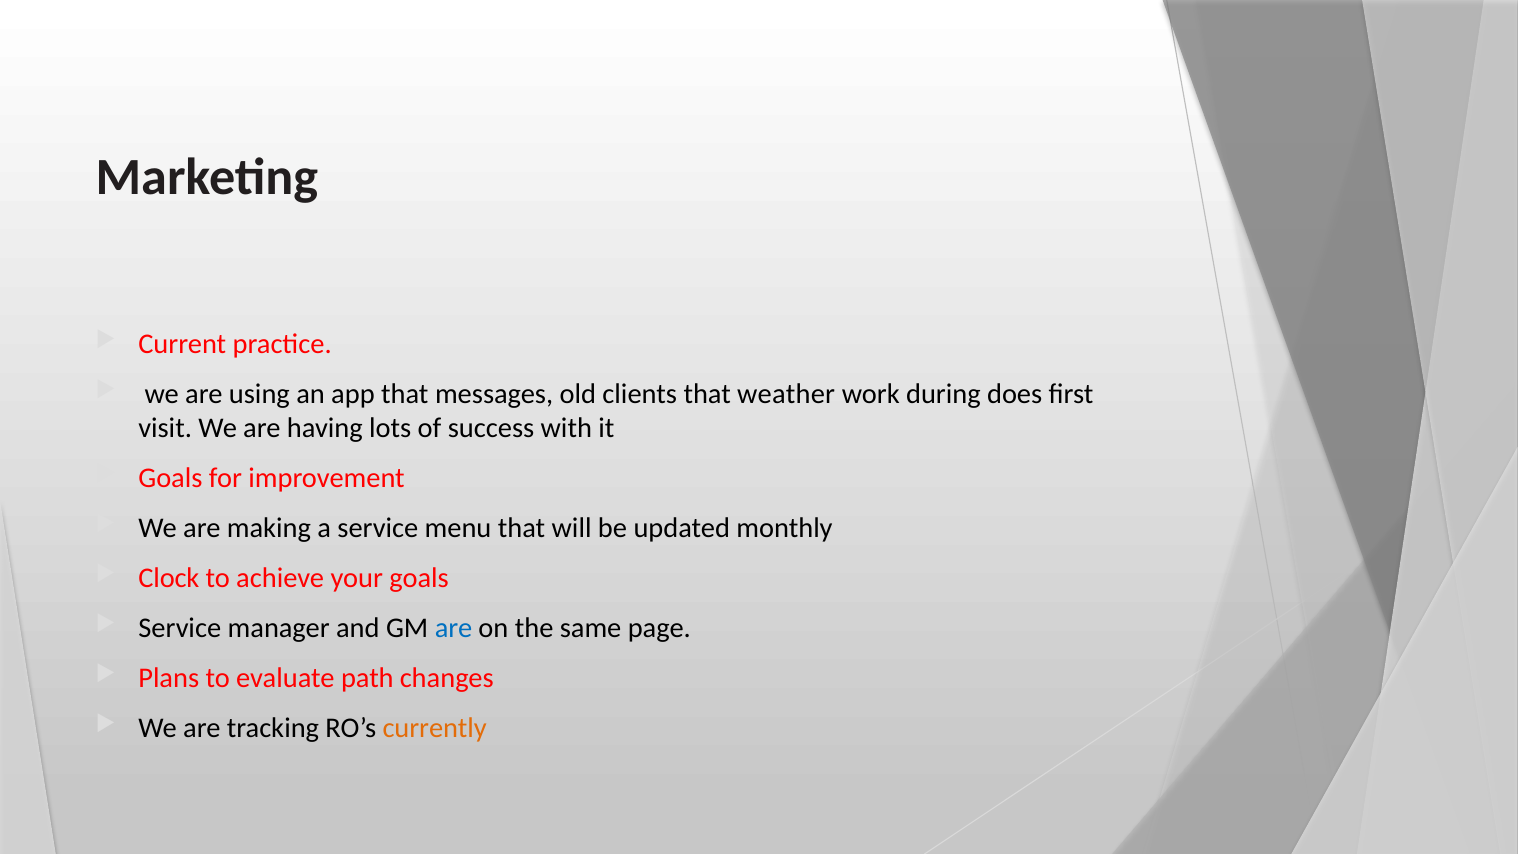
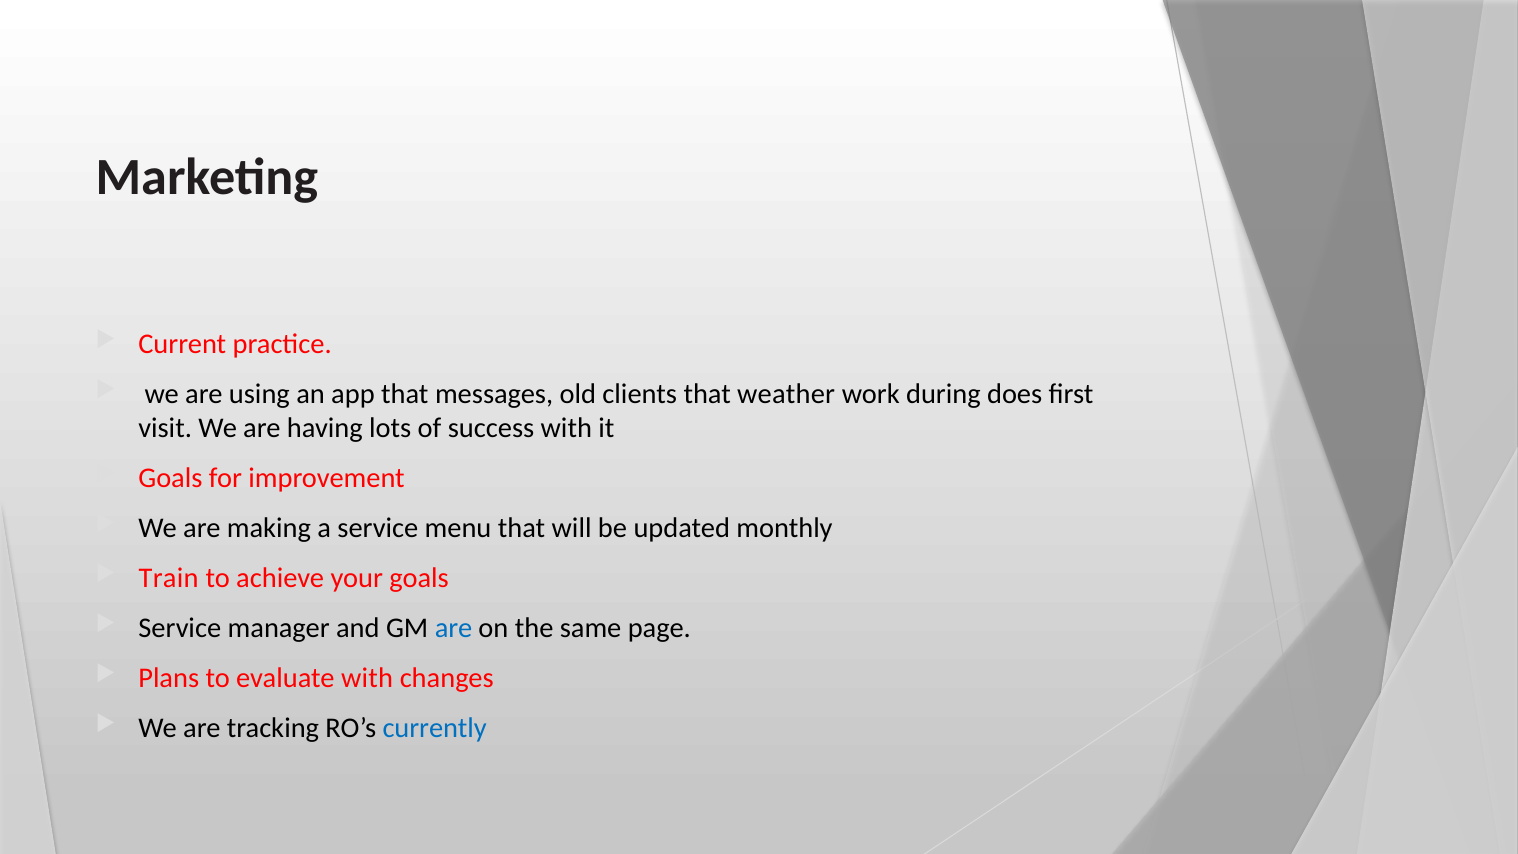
Clock: Clock -> Train
evaluate path: path -> with
currently colour: orange -> blue
